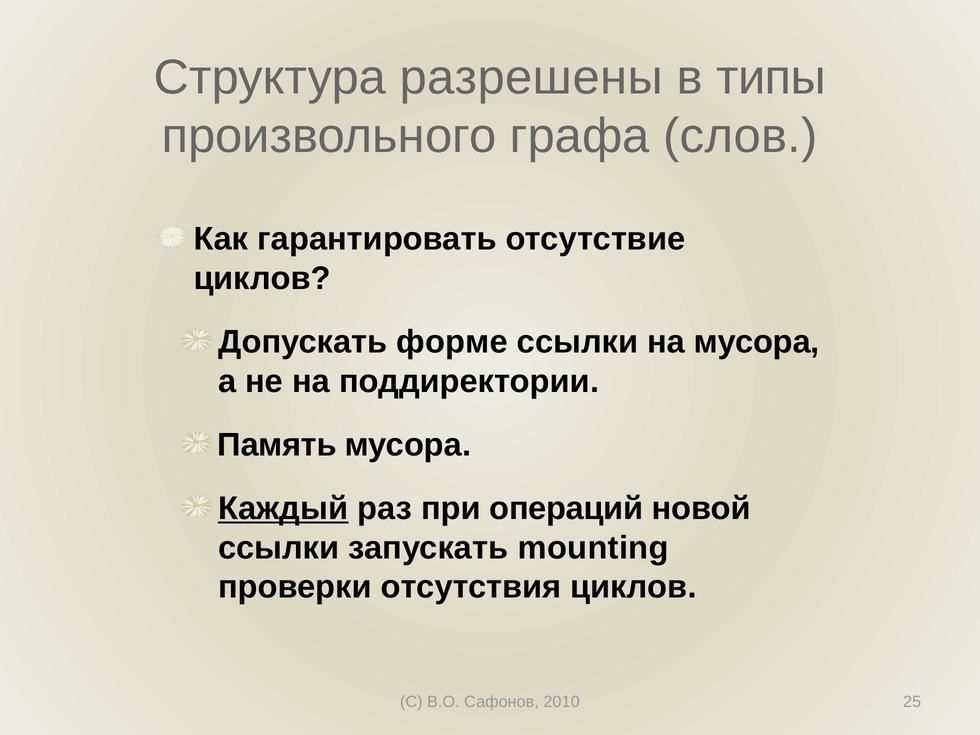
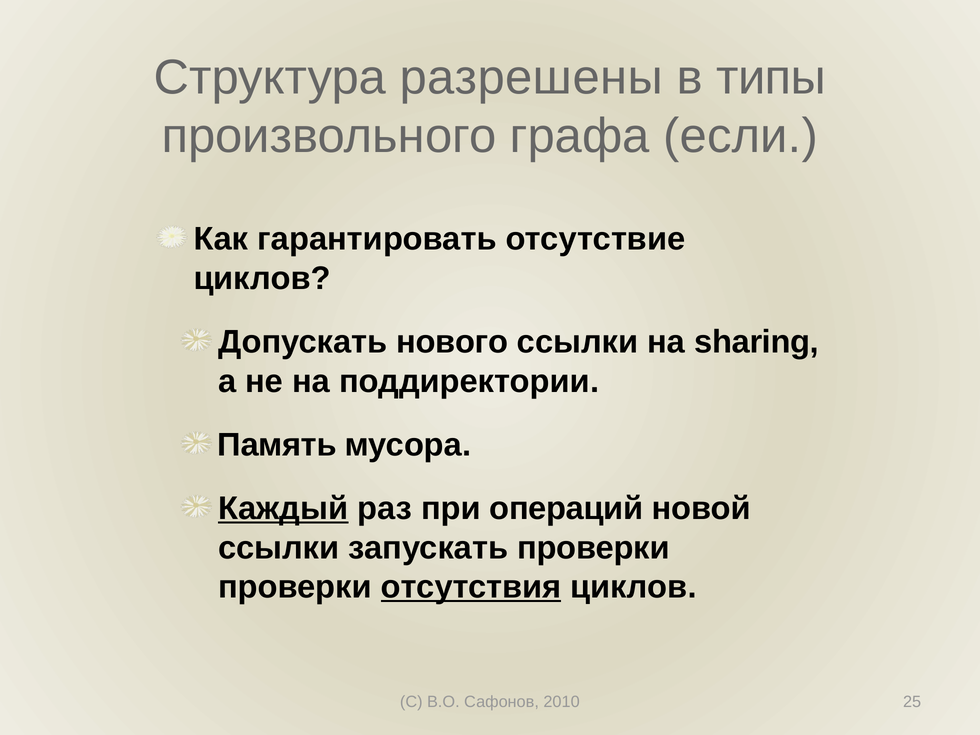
слов: слов -> если
форме: форме -> нового
на мусора: мусора -> sharing
запускать mounting: mounting -> проверки
отсутствия underline: none -> present
